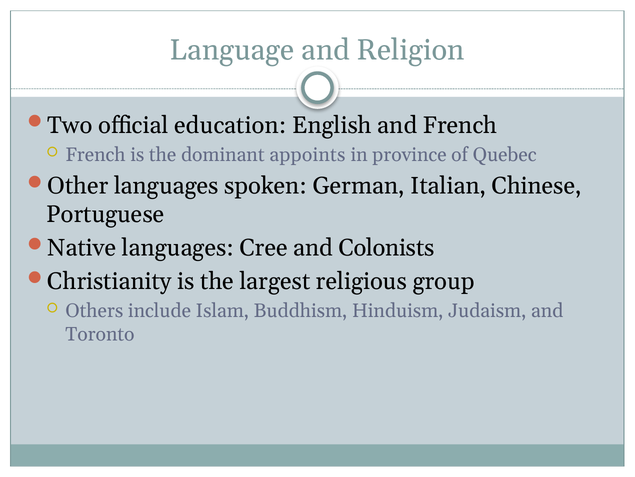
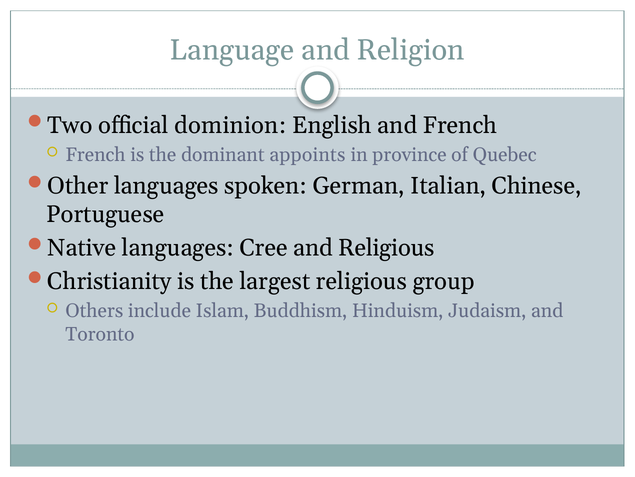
education: education -> dominion
and Colonists: Colonists -> Religious
